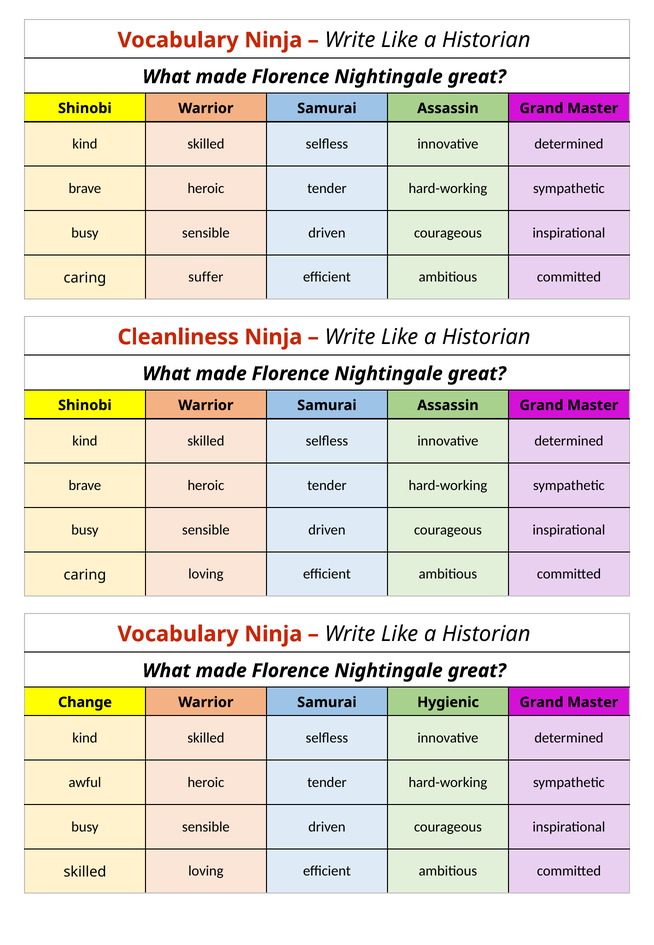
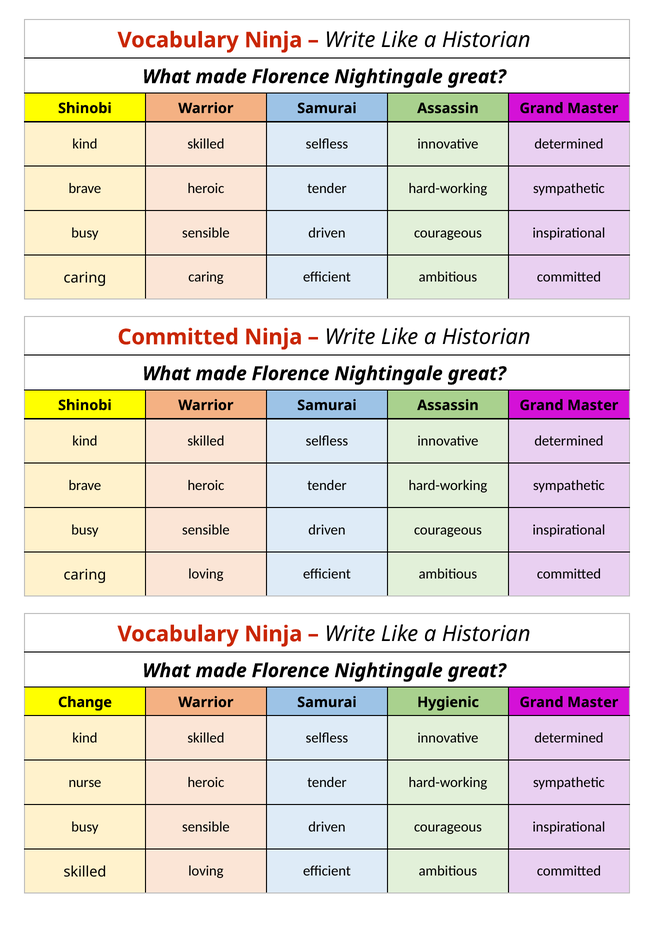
caring suffer: suffer -> caring
Cleanliness at (178, 337): Cleanliness -> Committed
awful: awful -> nurse
